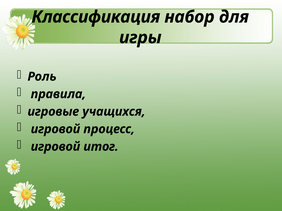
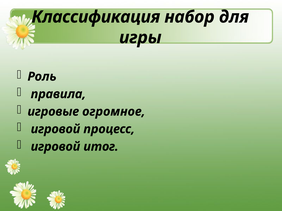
учащихся: учащихся -> огромное
